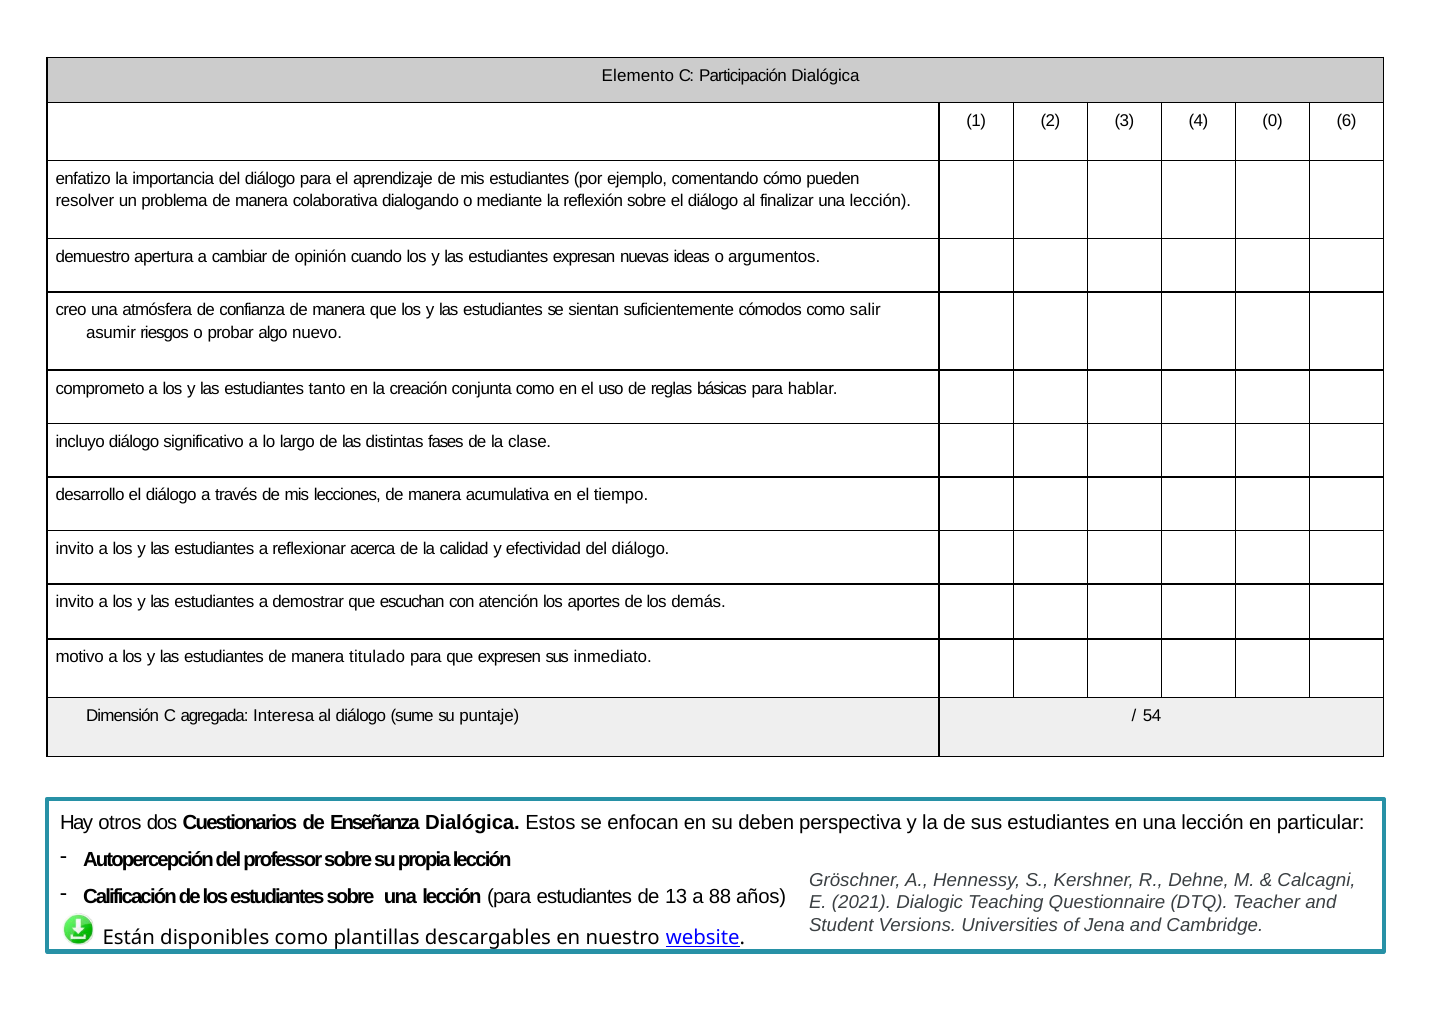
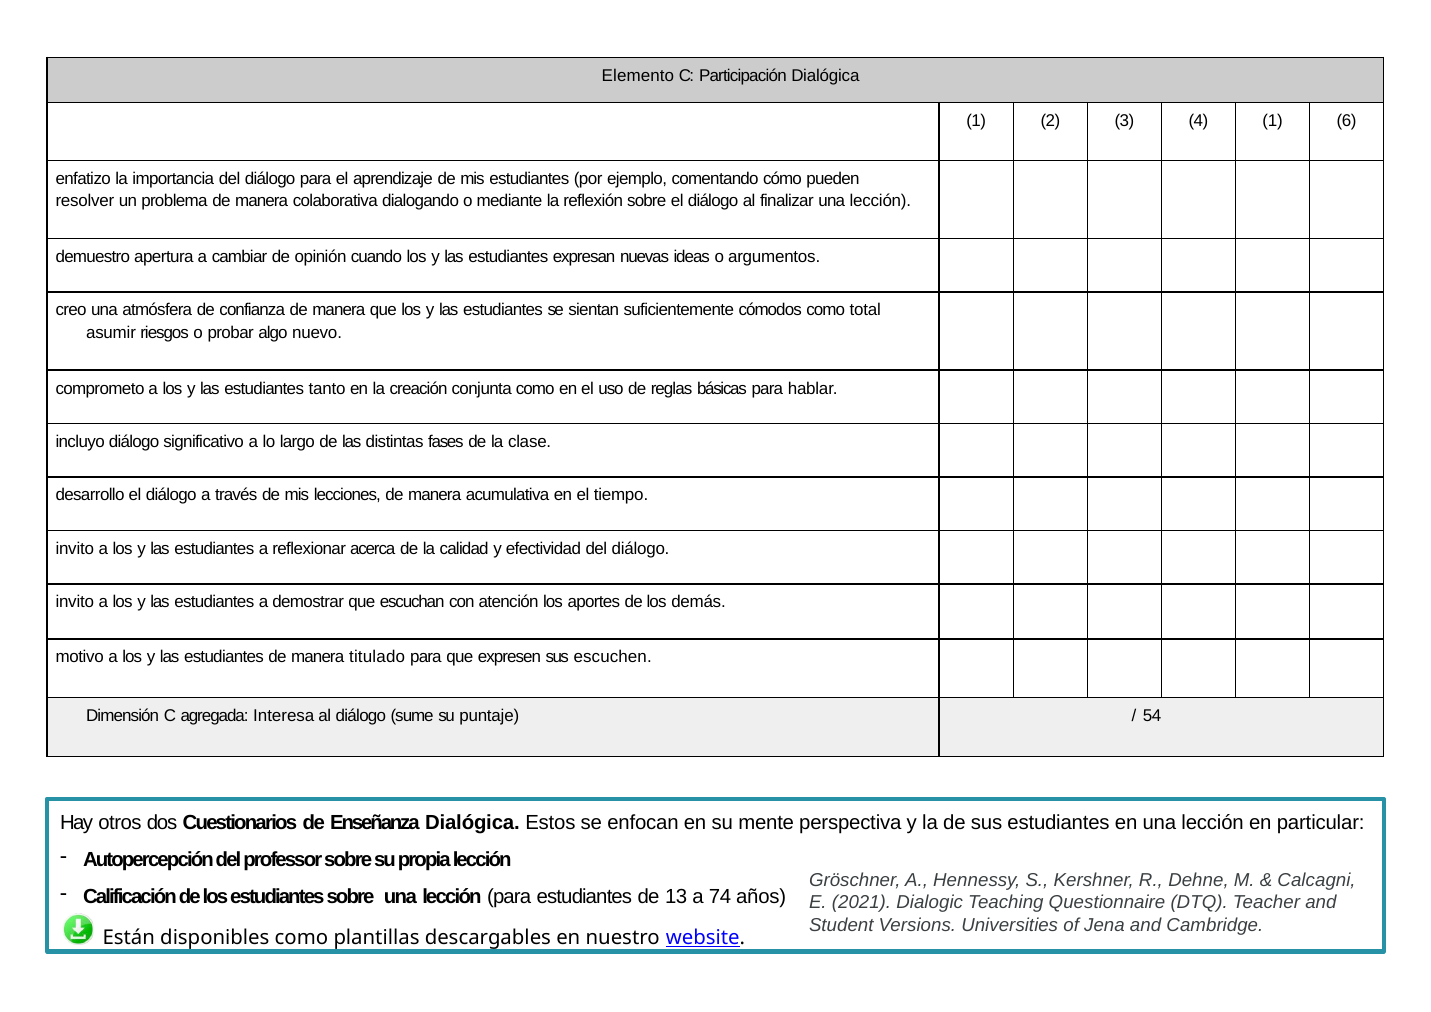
4 0: 0 -> 1
salir: salir -> total
inmediato: inmediato -> escuchen
deben: deben -> mente
88: 88 -> 74
